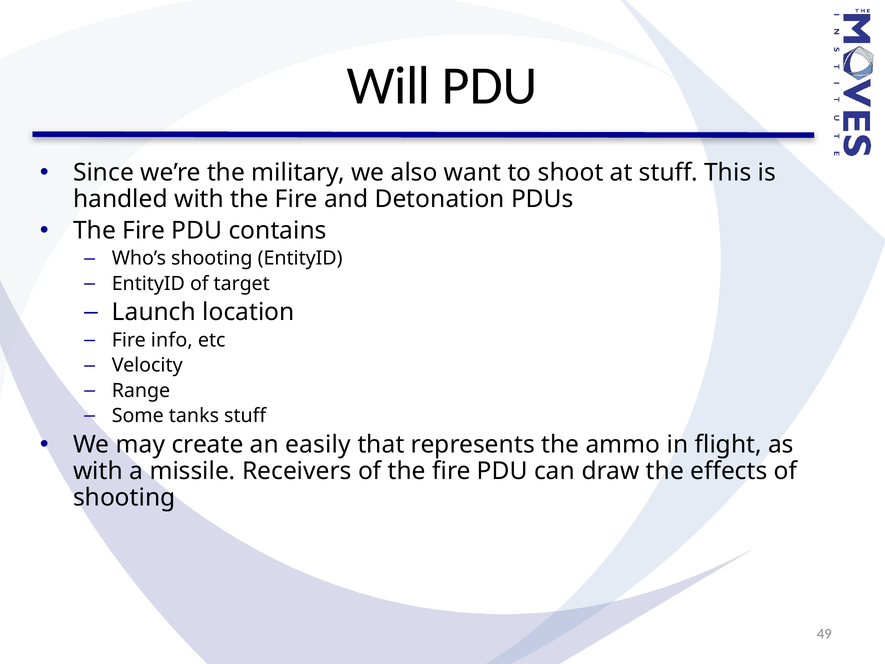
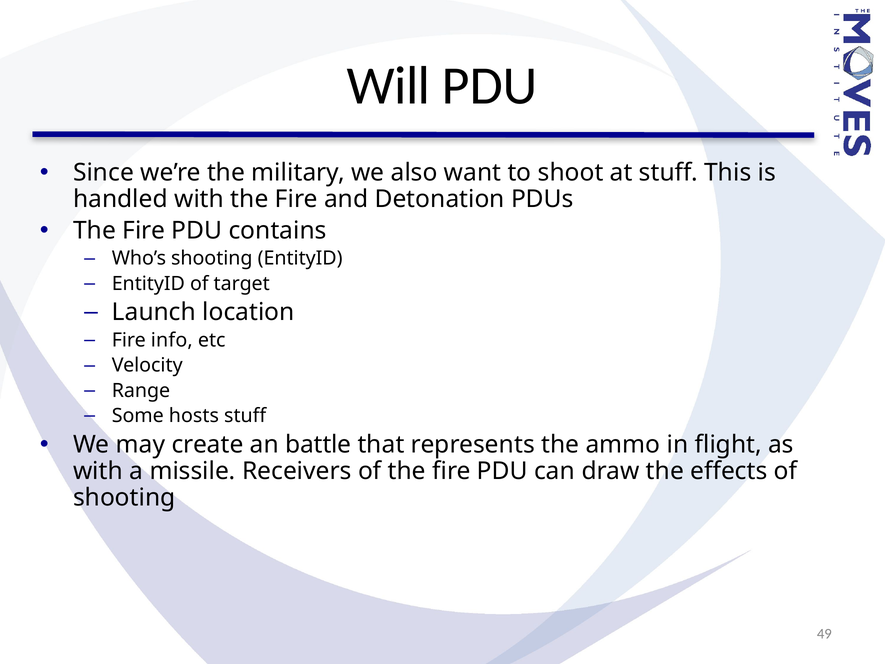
tanks: tanks -> hosts
easily: easily -> battle
